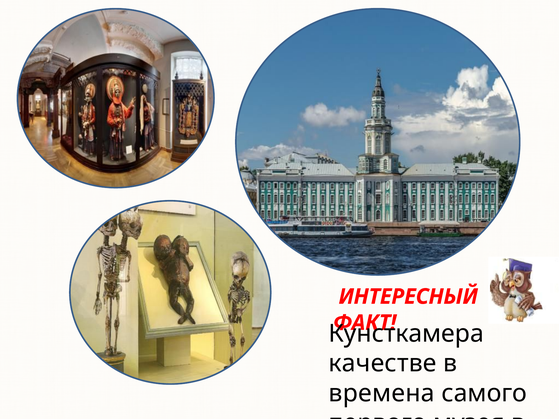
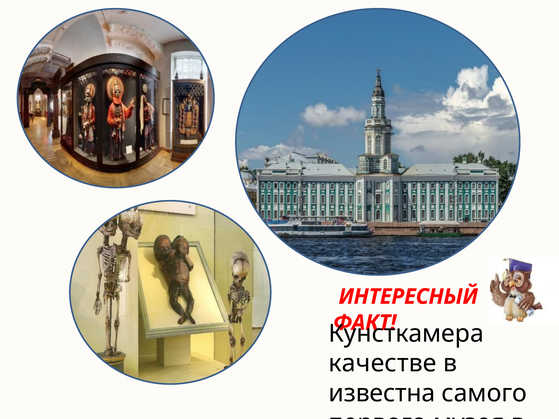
времена: времена -> известна
